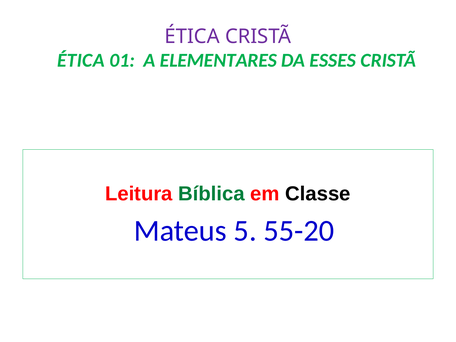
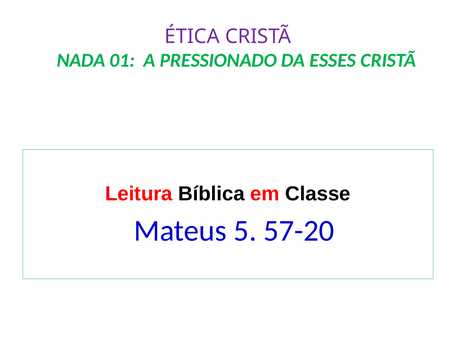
ÉTICA at (81, 60): ÉTICA -> NADA
ELEMENTARES: ELEMENTARES -> PRESSIONADO
Bíblica colour: green -> black
55-20: 55-20 -> 57-20
